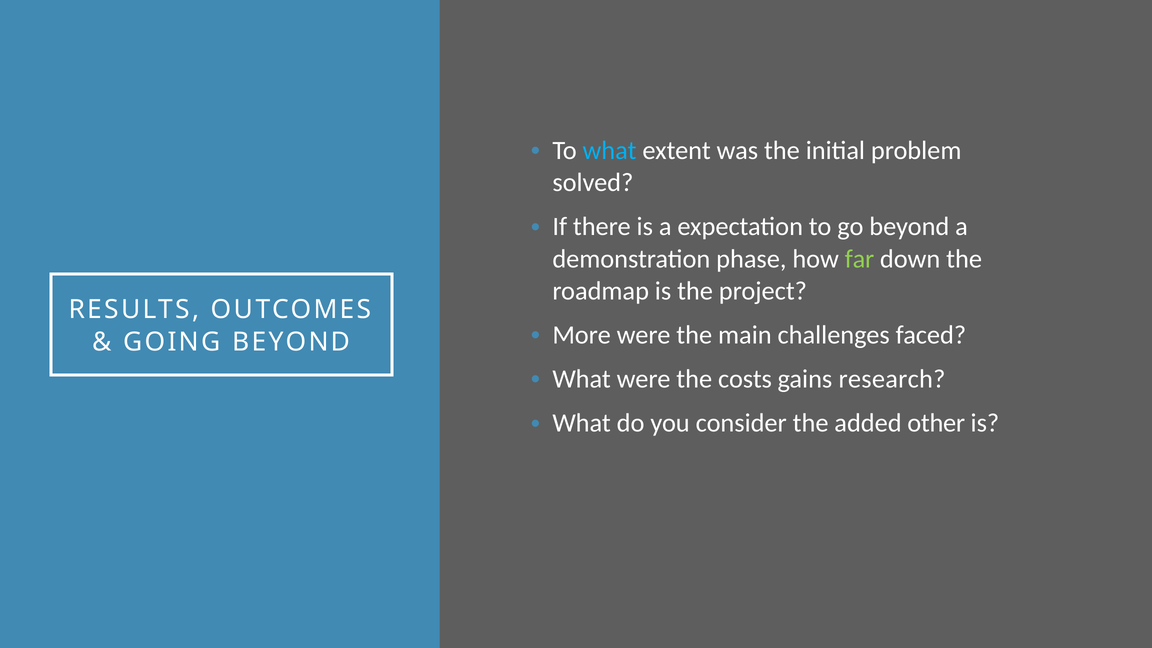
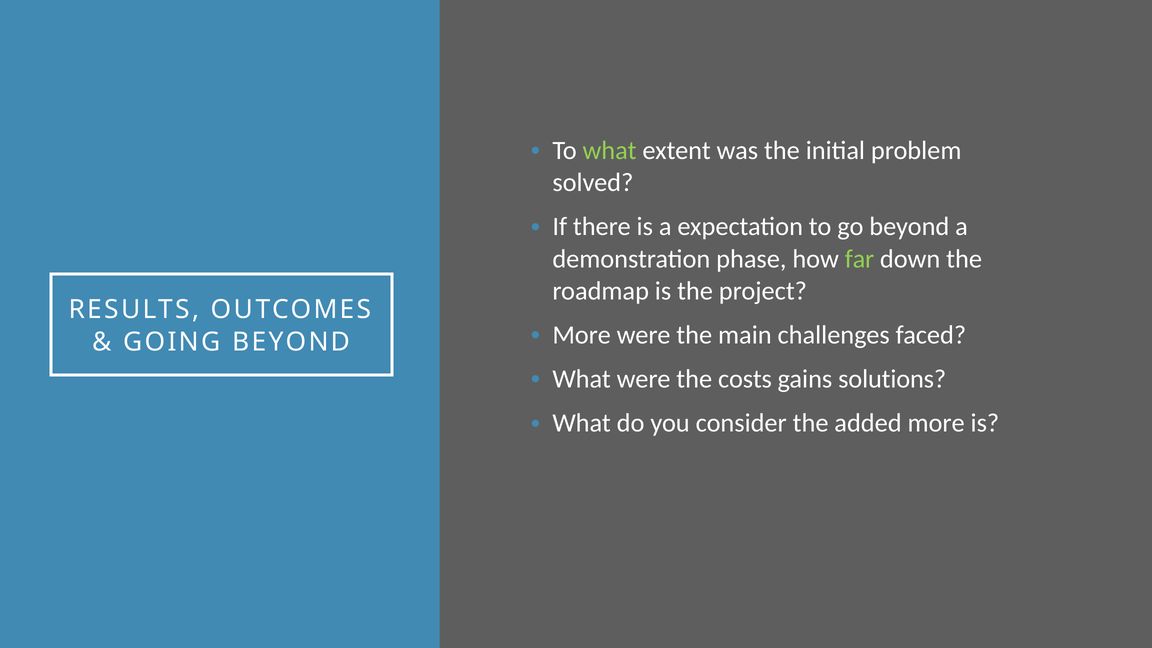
what at (610, 150) colour: light blue -> light green
research: research -> solutions
added other: other -> more
